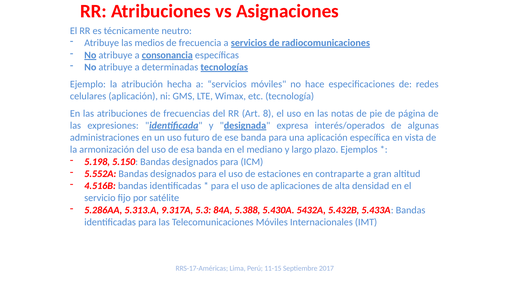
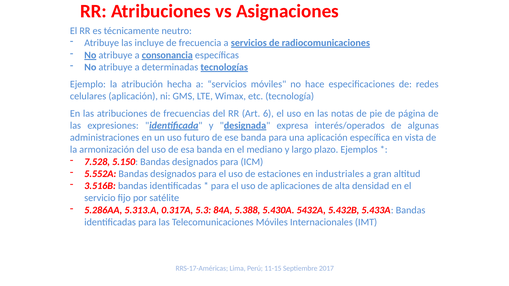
medios: medios -> incluye
8: 8 -> 6
5.198: 5.198 -> 7.528
contraparte: contraparte -> industriales
4.516B: 4.516B -> 3.516B
9.317A: 9.317A -> 0.317A
